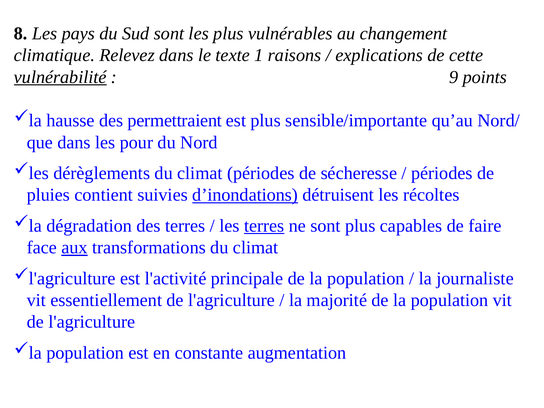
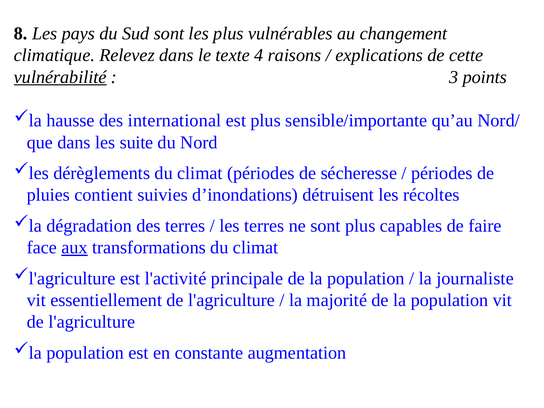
1: 1 -> 4
9: 9 -> 3
permettraient: permettraient -> international
pour: pour -> suite
d’inondations underline: present -> none
terres at (264, 226) underline: present -> none
